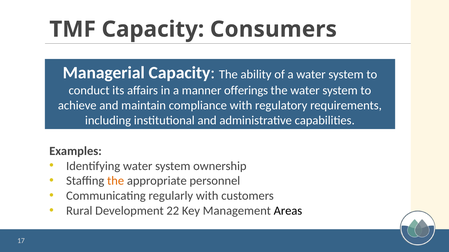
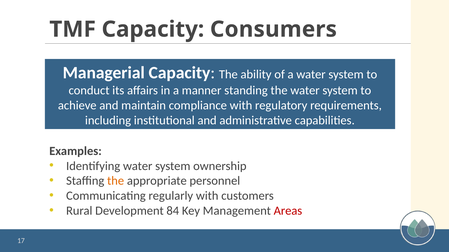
offerings: offerings -> standing
22: 22 -> 84
Areas colour: black -> red
